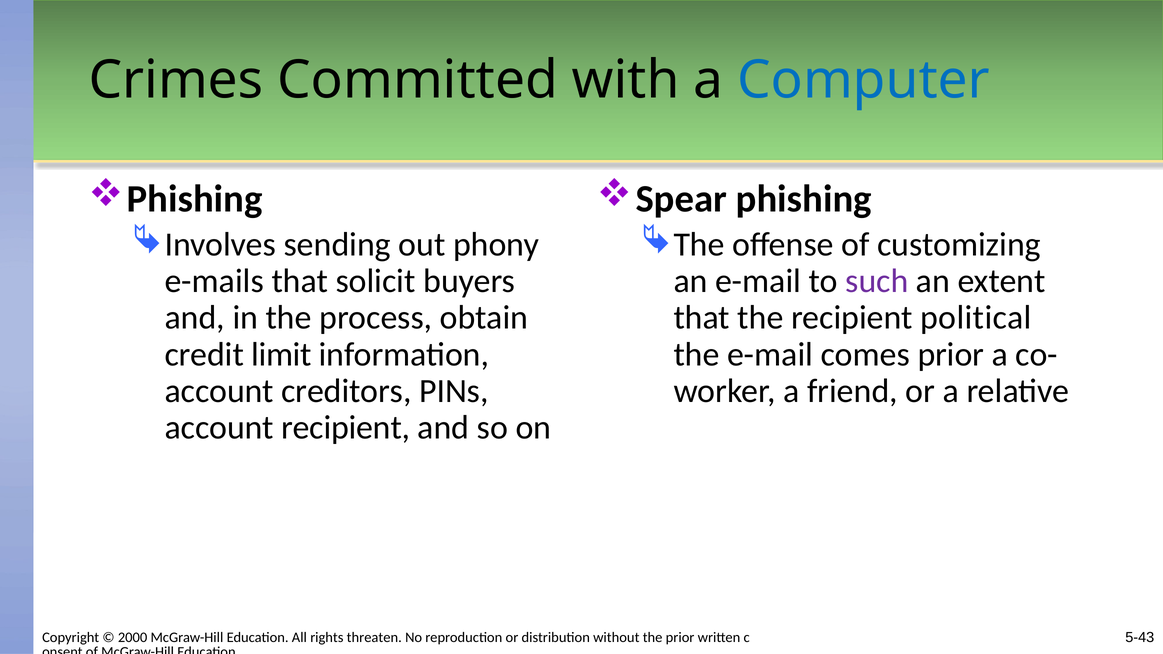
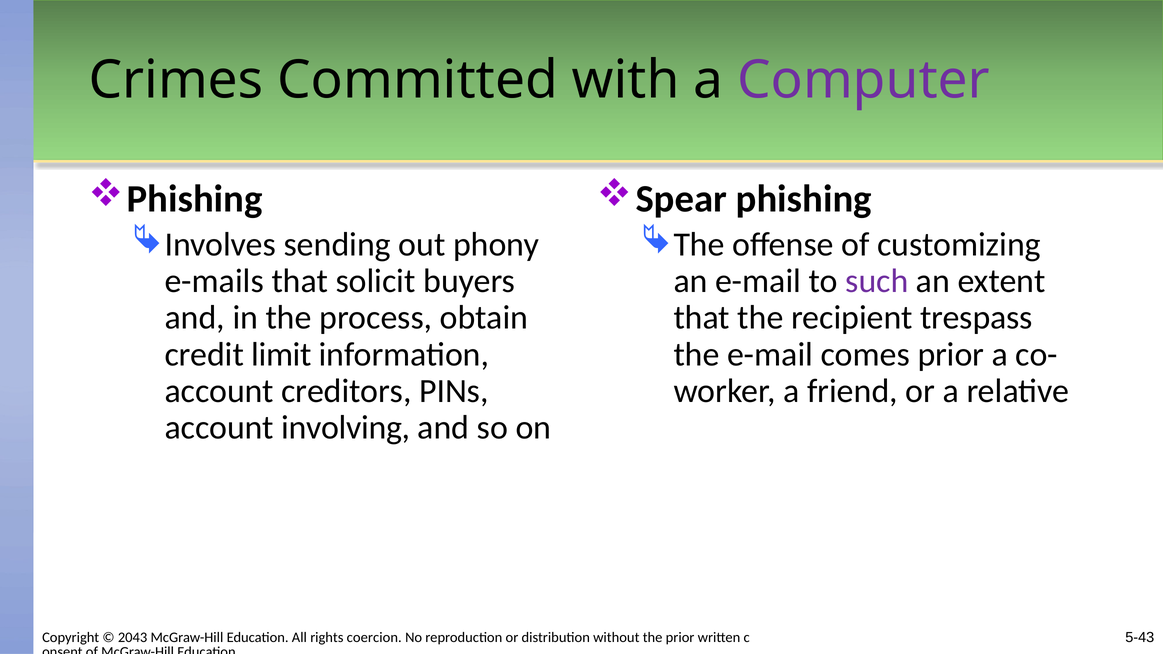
Computer colour: blue -> purple
political: political -> trespass
account recipient: recipient -> involving
2000: 2000 -> 2043
threaten: threaten -> coercion
